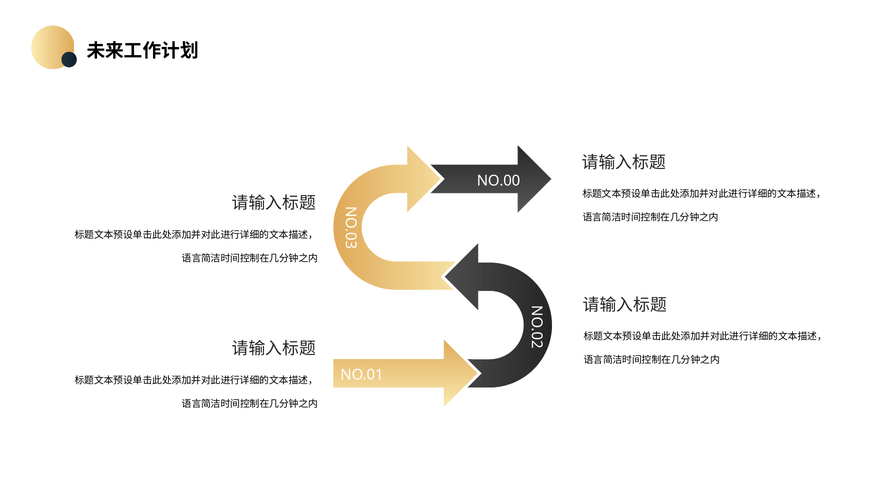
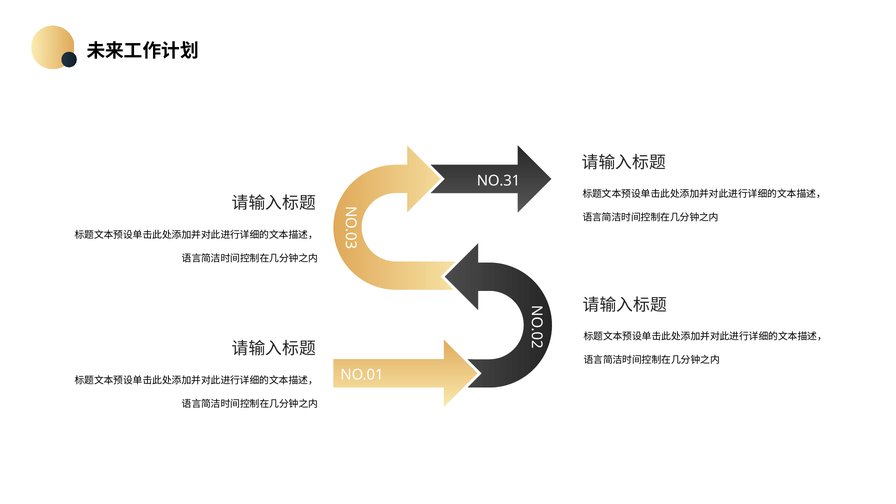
NO.00: NO.00 -> NO.31
